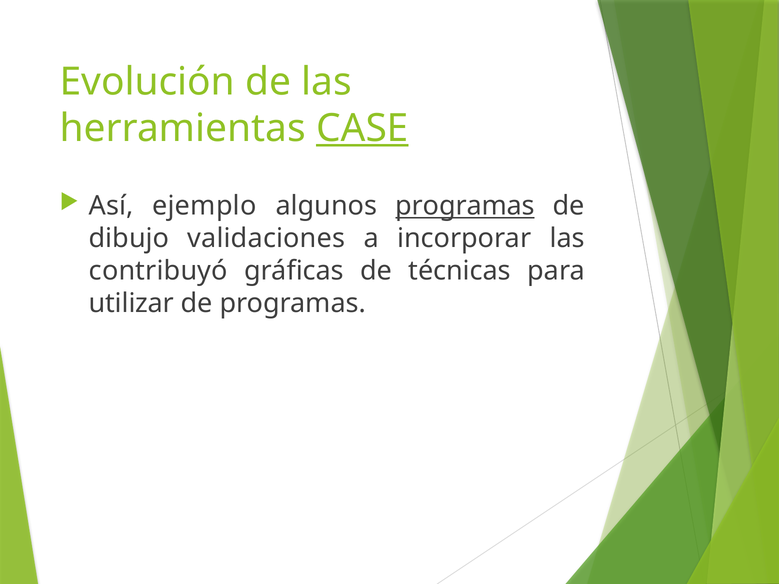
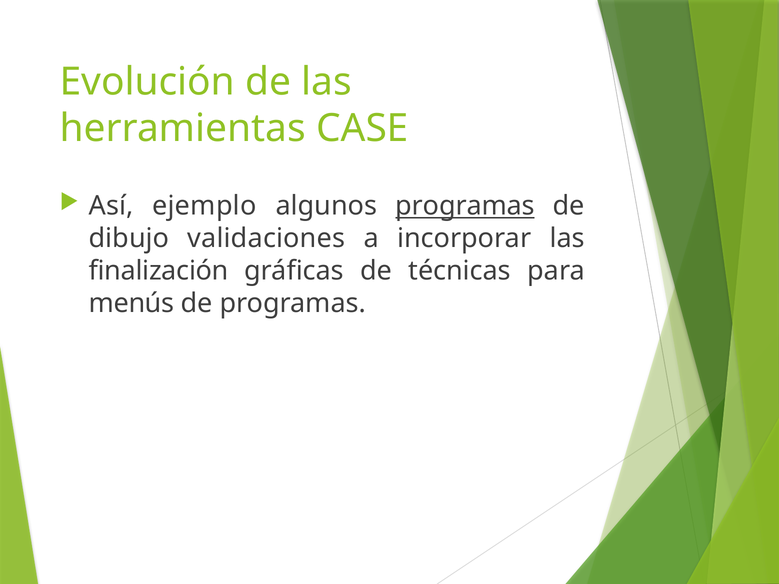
CASE underline: present -> none
contribuyó: contribuyó -> finalización
utilizar: utilizar -> menús
